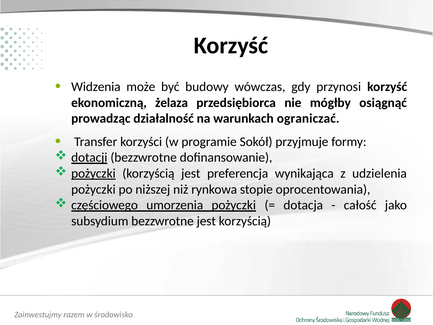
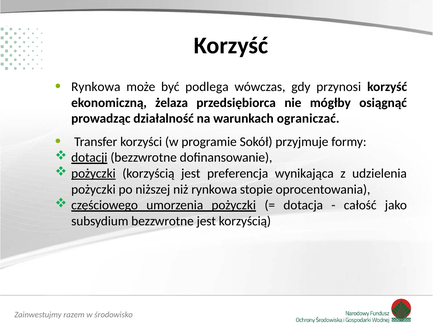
Widzenia at (96, 87): Widzenia -> Rynkowa
budowy: budowy -> podlega
